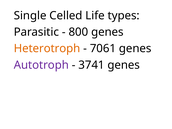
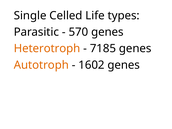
800: 800 -> 570
7061: 7061 -> 7185
Autotroph colour: purple -> orange
3741: 3741 -> 1602
